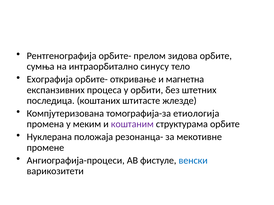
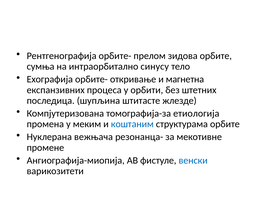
коштаних: коштаних -> шупљина
коштаним colour: purple -> blue
положаја: положаја -> вежњача
Ангиографија-процеси: Ангиографија-процеси -> Ангиографија-миопија
